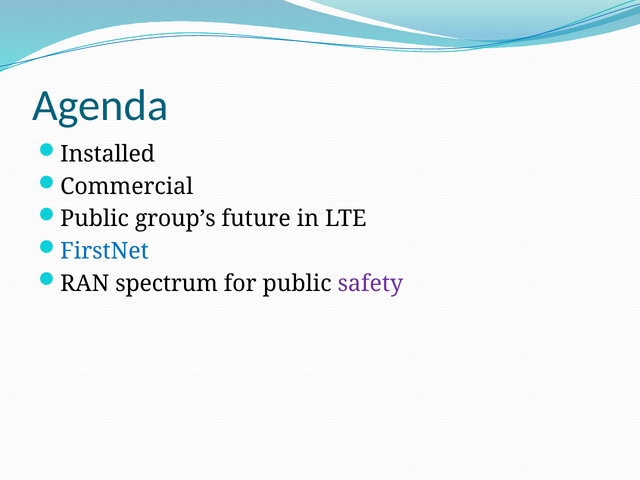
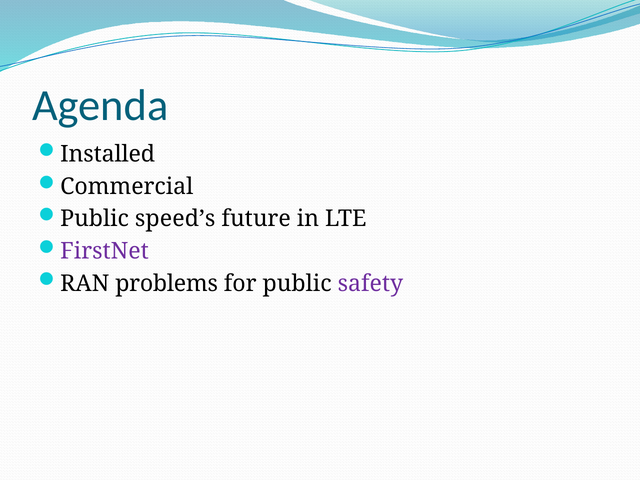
group’s: group’s -> speed’s
FirstNet colour: blue -> purple
spectrum: spectrum -> problems
